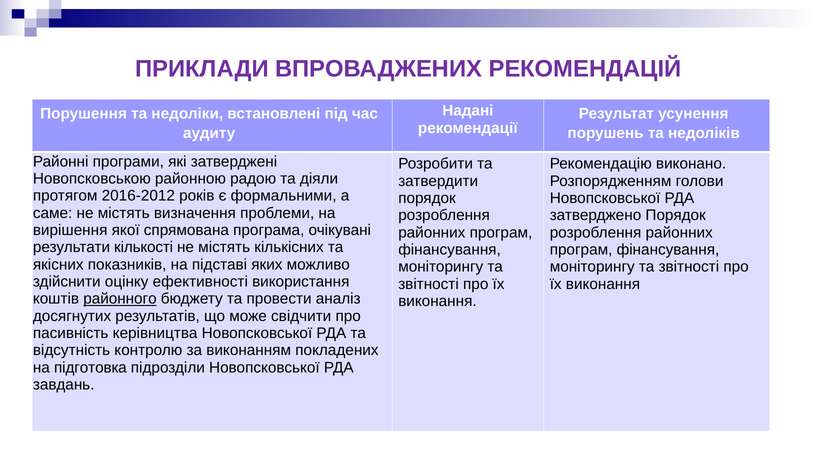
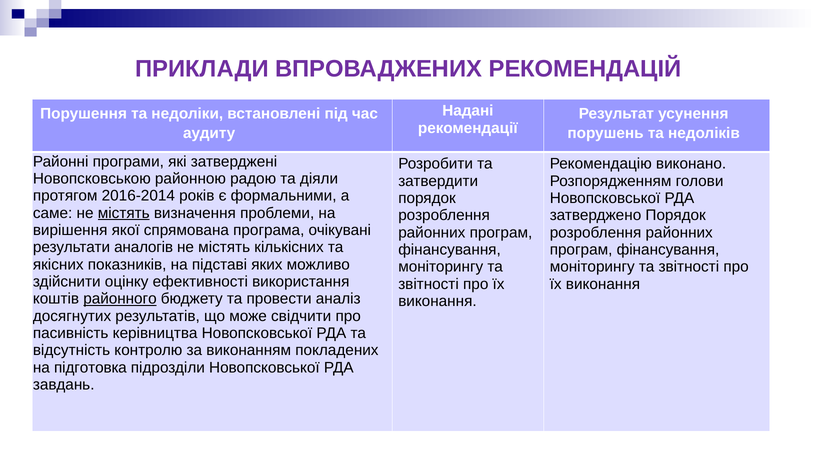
2016-2012: 2016-2012 -> 2016-2014
містять at (124, 213) underline: none -> present
кількості: кількості -> аналогів
